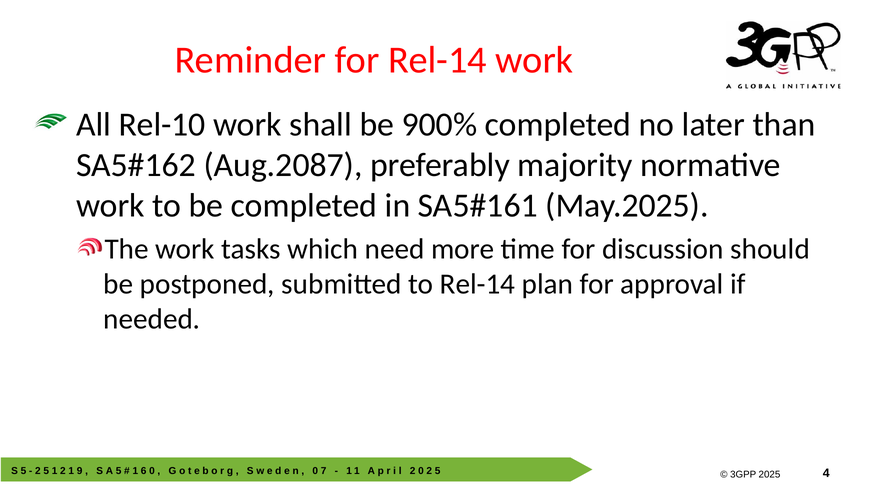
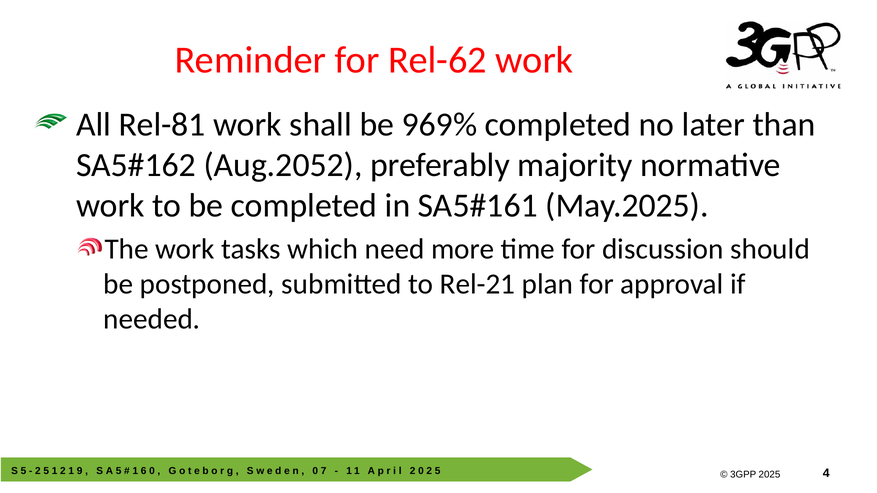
for Rel-14: Rel-14 -> Rel-62
Rel-10: Rel-10 -> Rel-81
900%: 900% -> 969%
Aug.2087: Aug.2087 -> Aug.2052
to Rel-14: Rel-14 -> Rel-21
